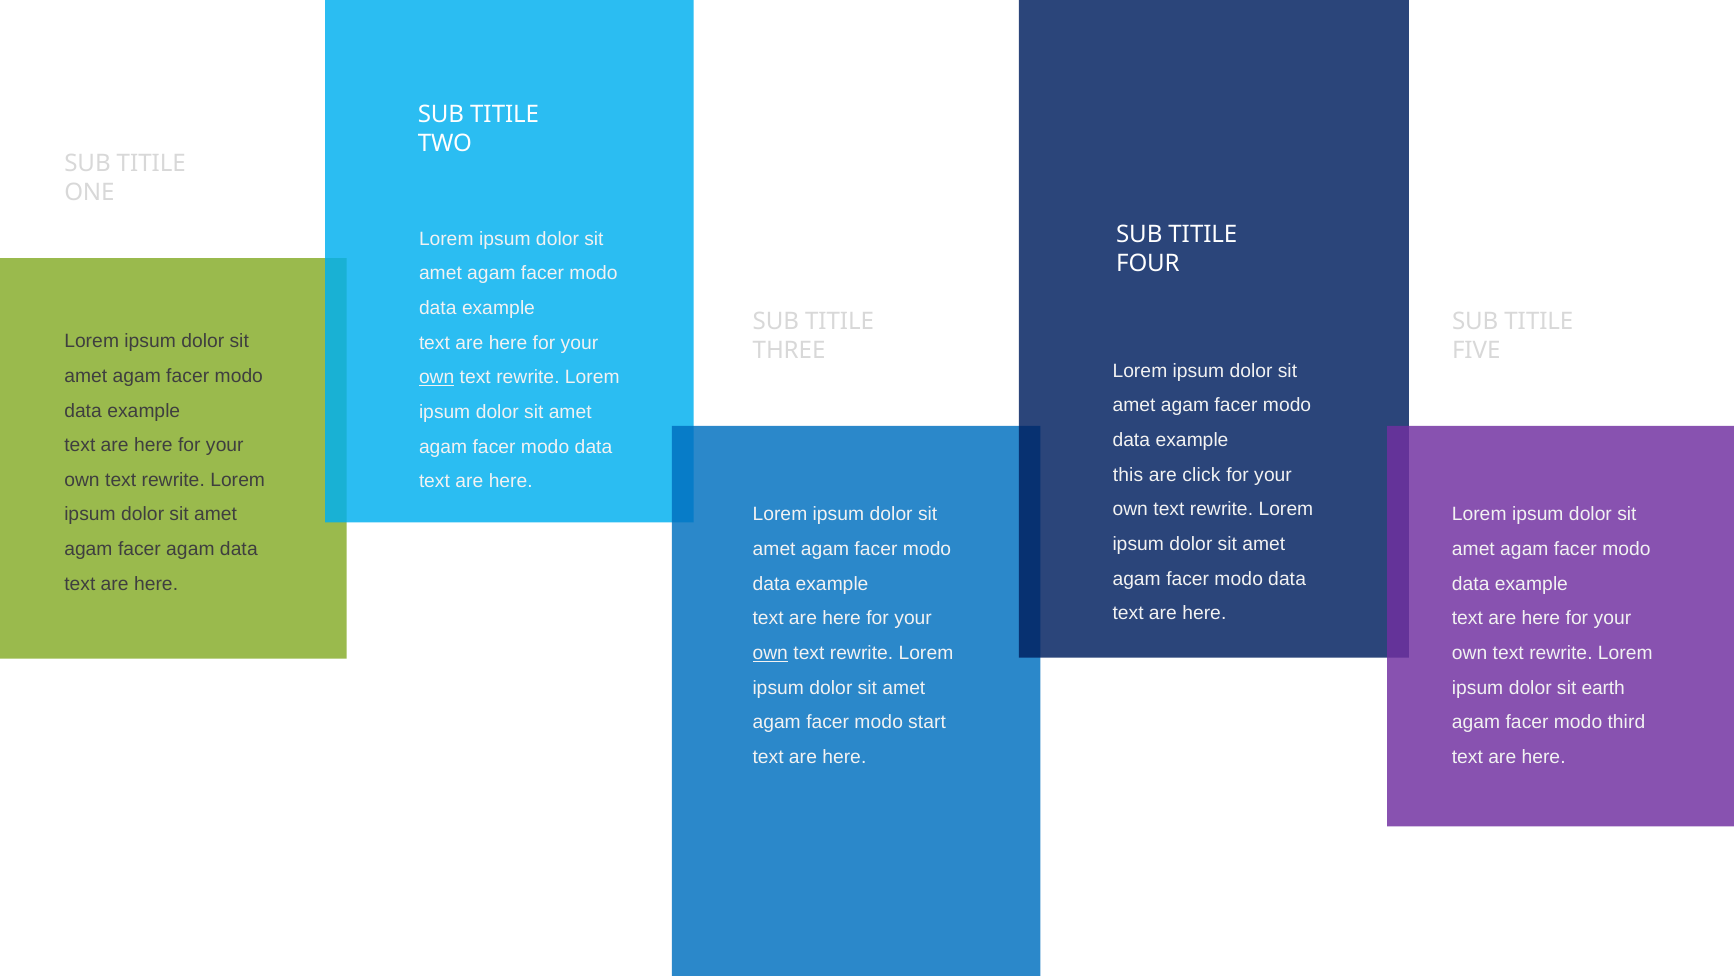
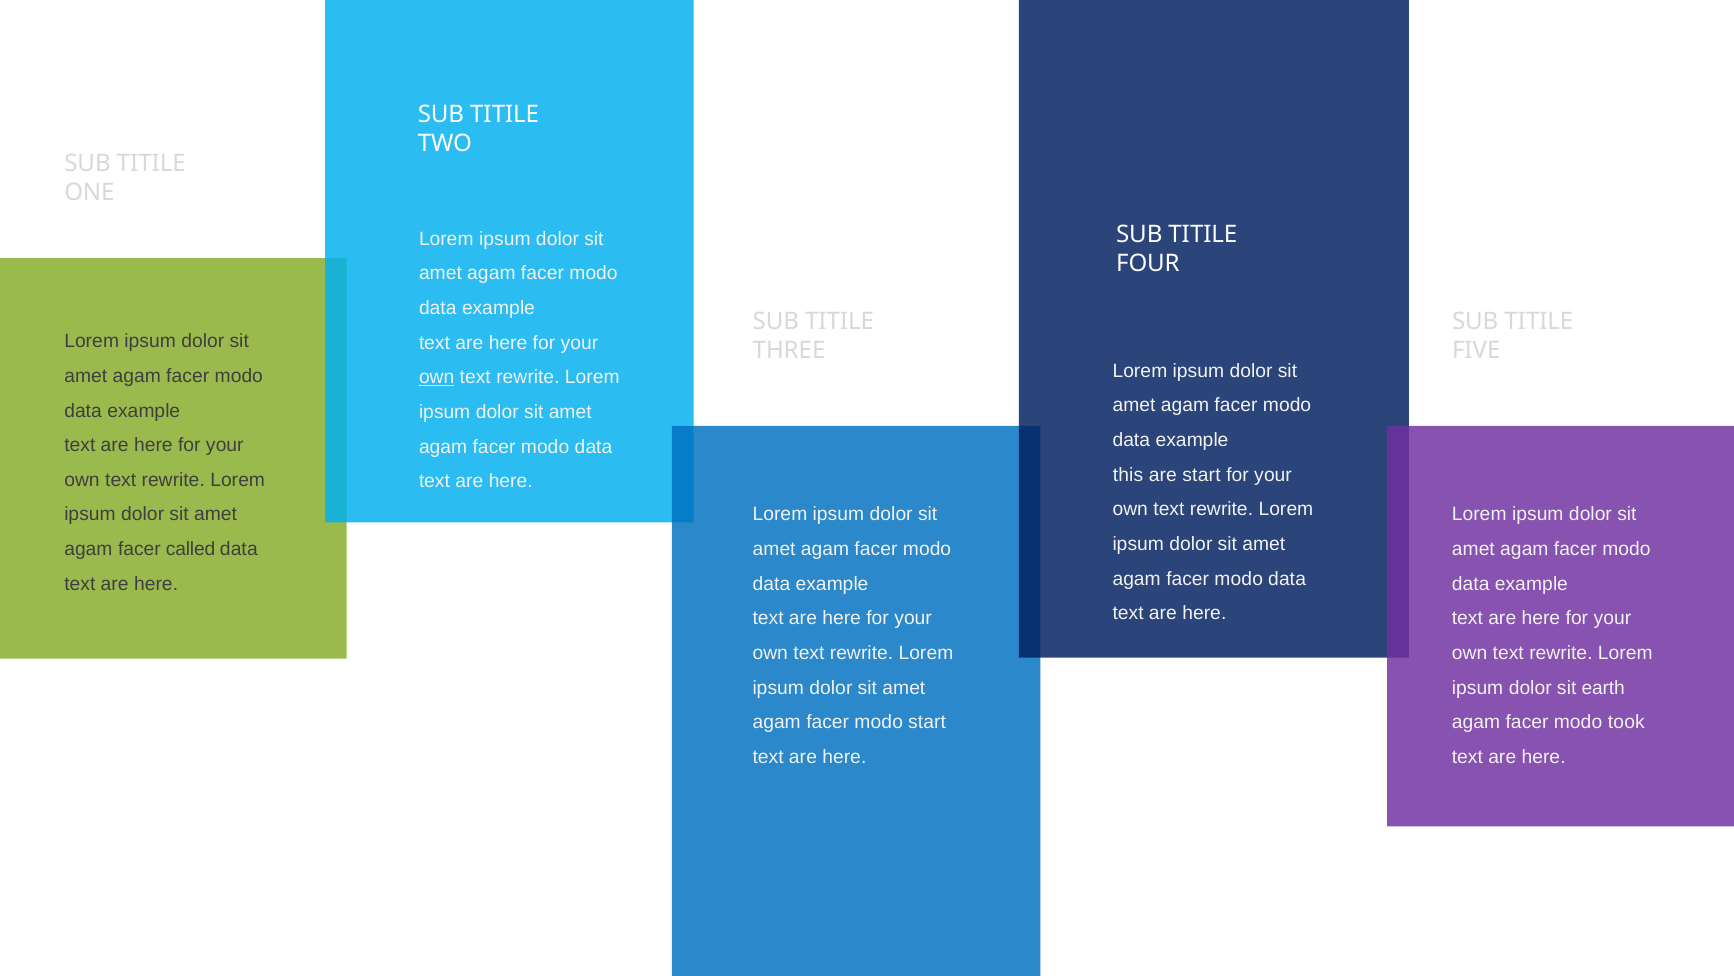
are click: click -> start
facer agam: agam -> called
own at (770, 653) underline: present -> none
third: third -> took
